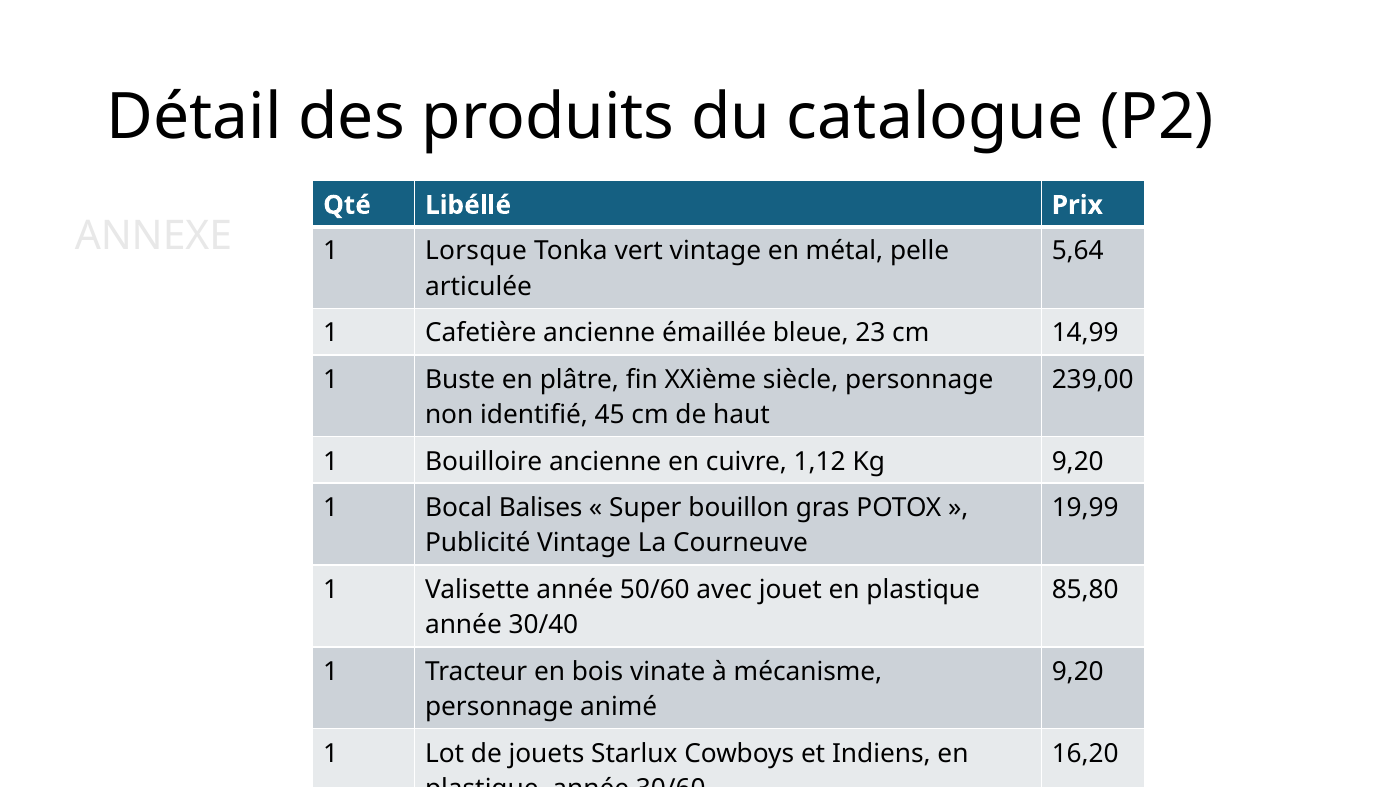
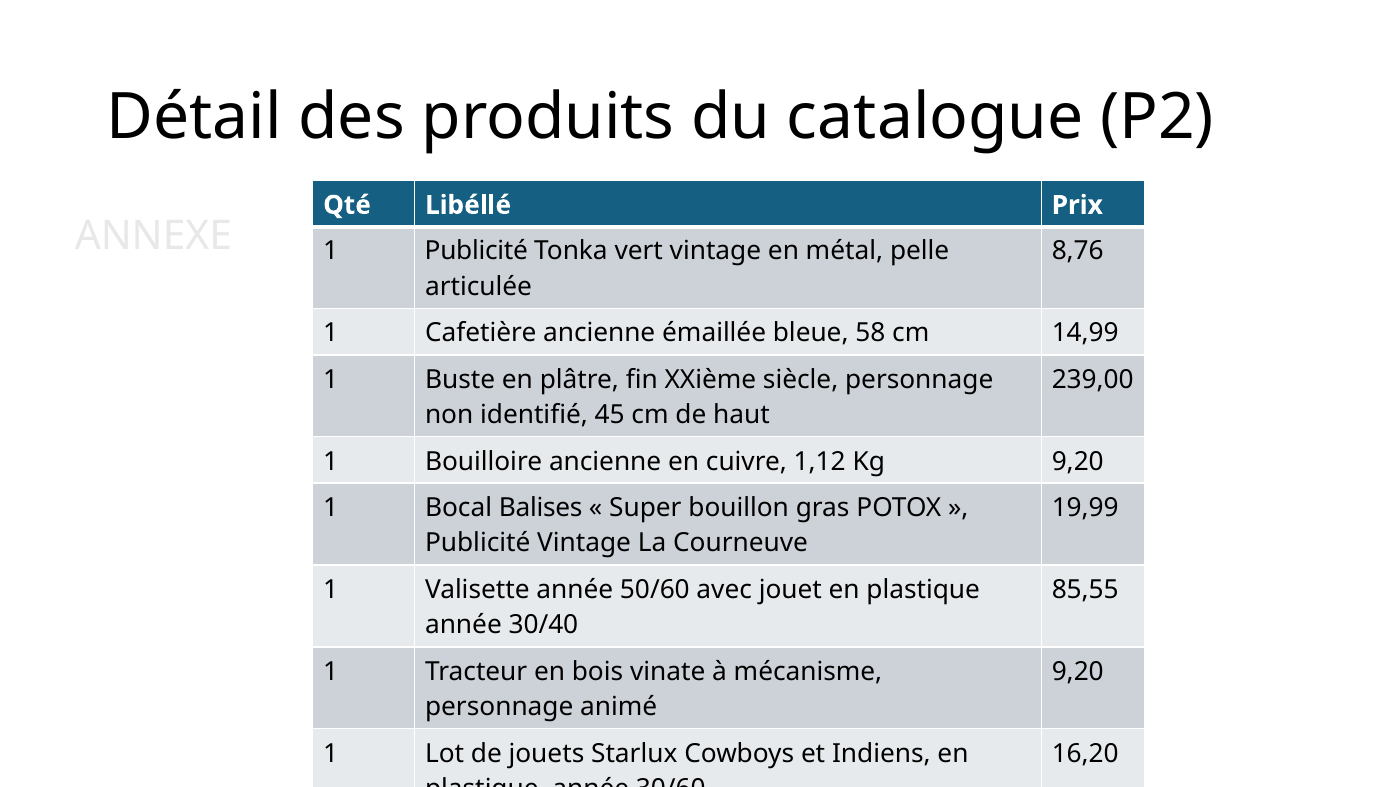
1 Lorsque: Lorsque -> Publicité
5,64: 5,64 -> 8,76
23: 23 -> 58
85,80: 85,80 -> 85,55
